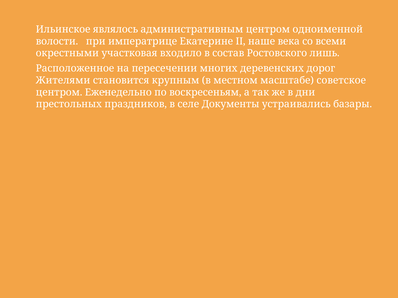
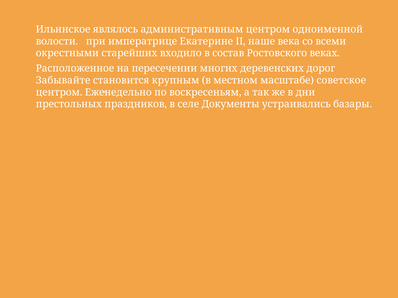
участковая: участковая -> старейших
лишь: лишь -> веках
Жителями: Жителями -> Забывайте
